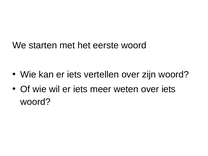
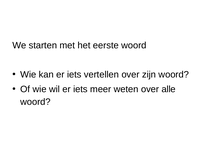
over iets: iets -> alle
